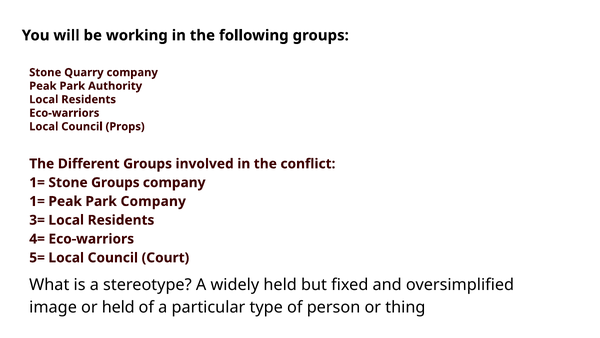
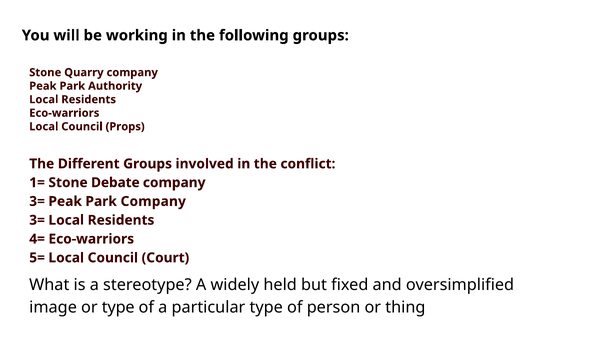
Stone Groups: Groups -> Debate
1= at (37, 201): 1= -> 3=
or held: held -> type
